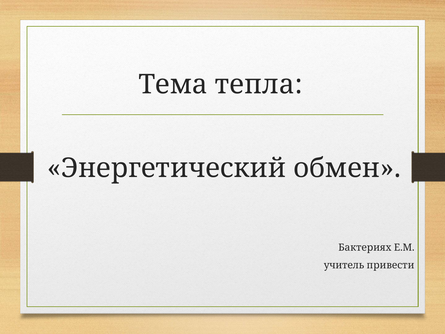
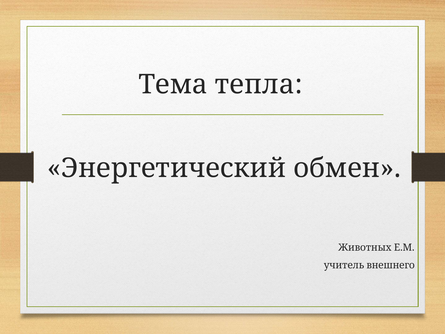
Бактериях: Бактериях -> Животных
привести: привести -> внешнего
